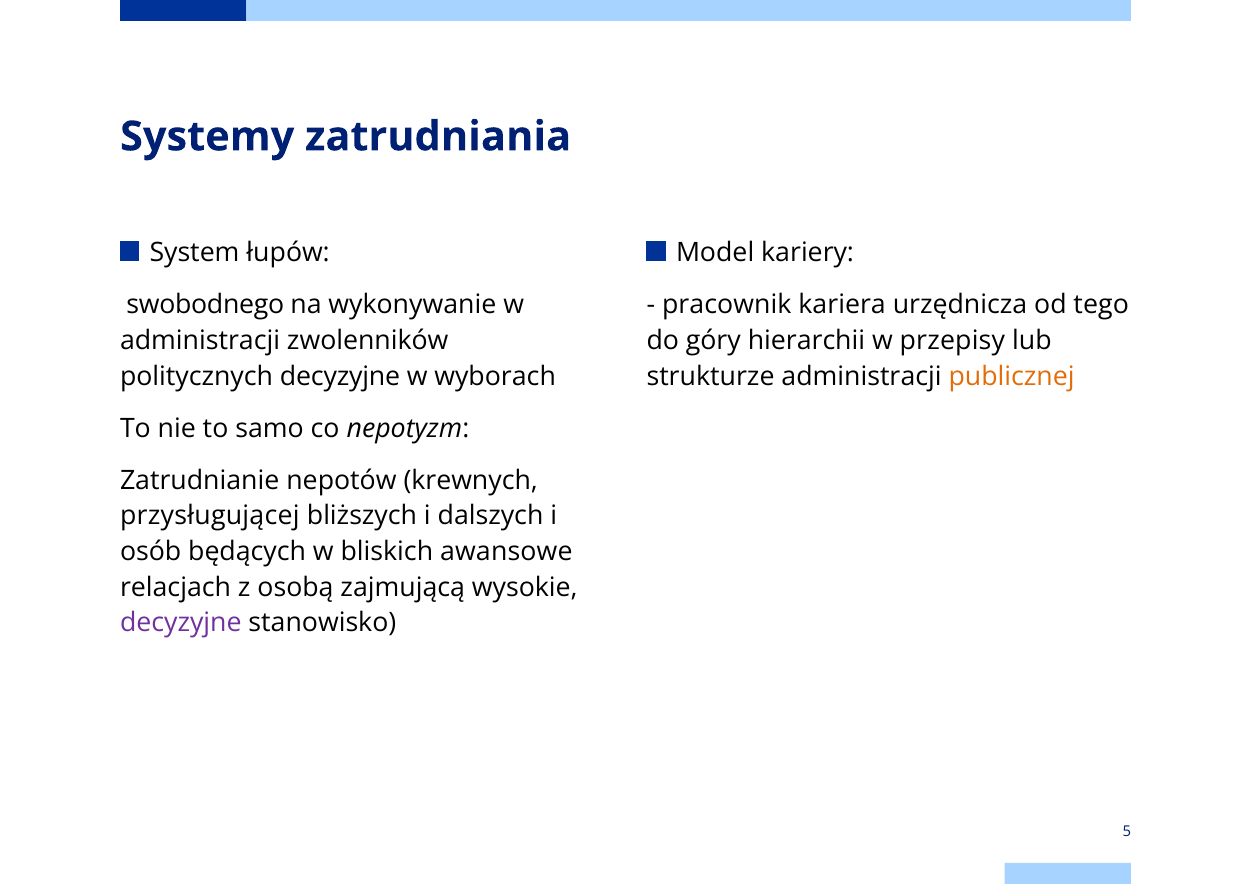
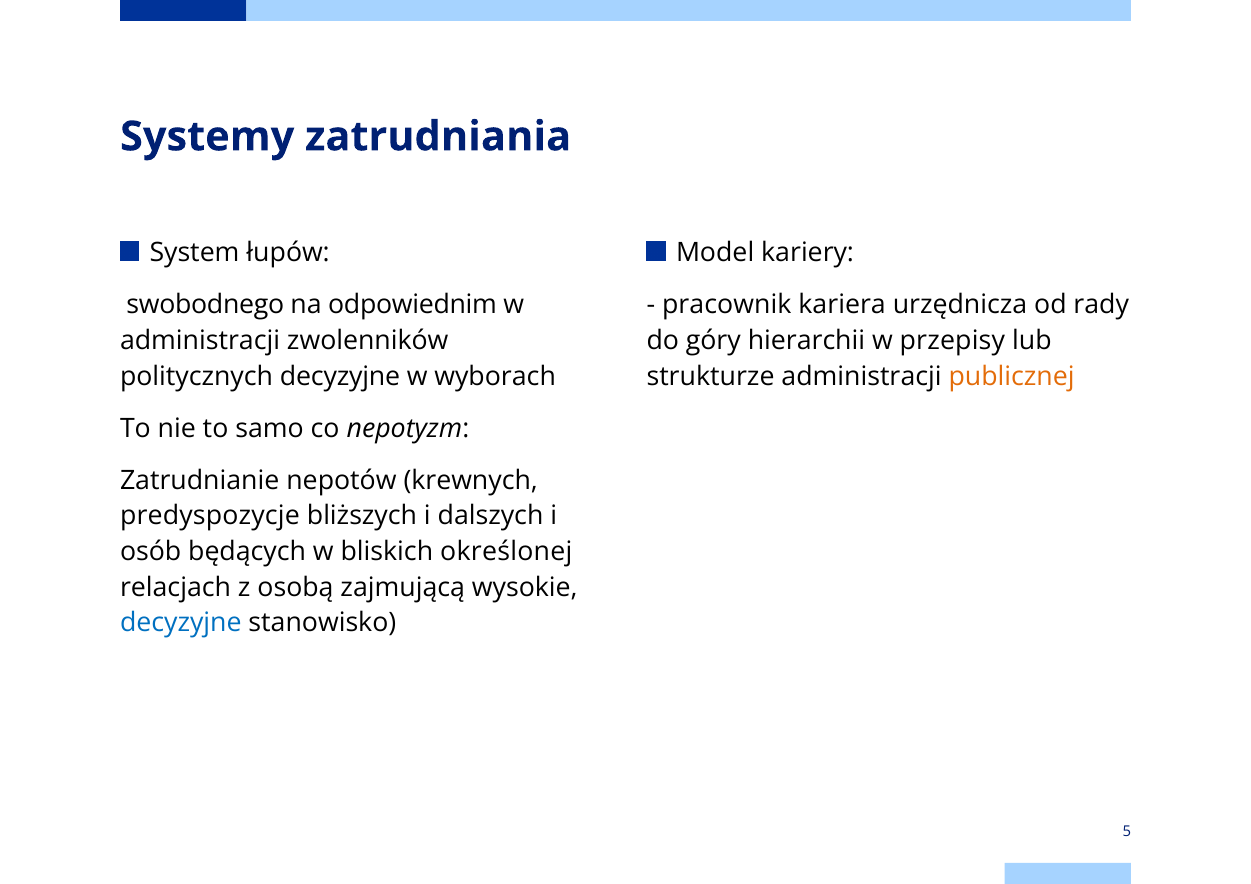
tego: tego -> rady
wykonywanie: wykonywanie -> odpowiednim
przysługującej: przysługującej -> predyspozycje
awansowe: awansowe -> określonej
decyzyjne at (181, 623) colour: purple -> blue
